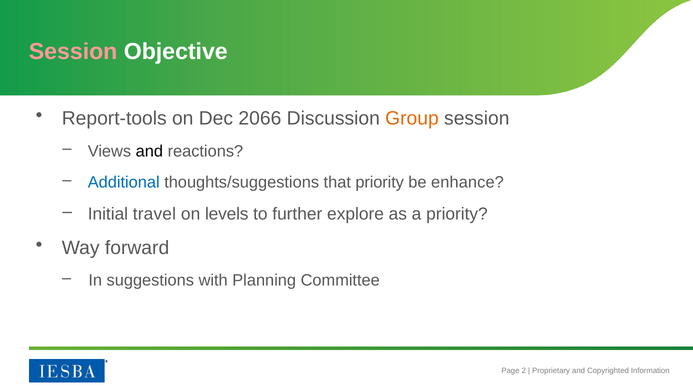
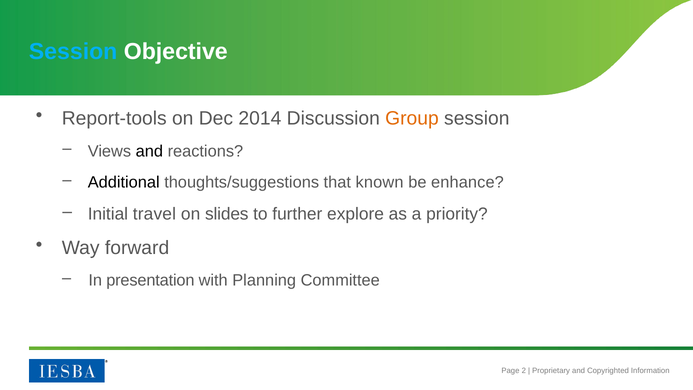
Session at (73, 52) colour: pink -> light blue
2066: 2066 -> 2014
Additional colour: blue -> black
that priority: priority -> known
levels: levels -> slides
suggestions: suggestions -> presentation
